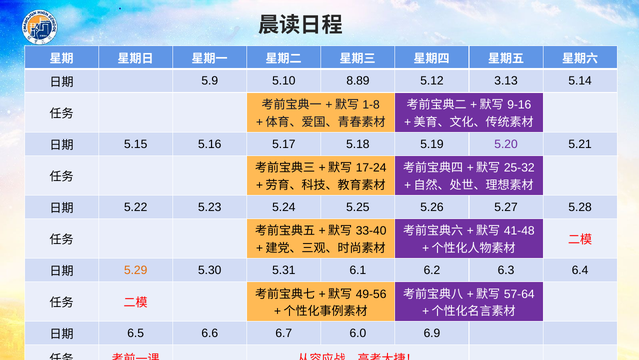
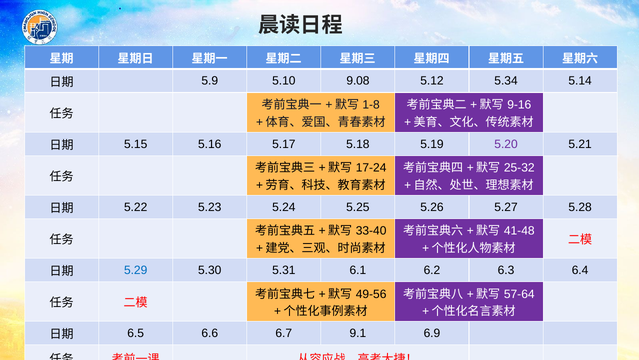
8.89: 8.89 -> 9.08
3.13: 3.13 -> 5.34
5.29 colour: orange -> blue
6.0: 6.0 -> 9.1
